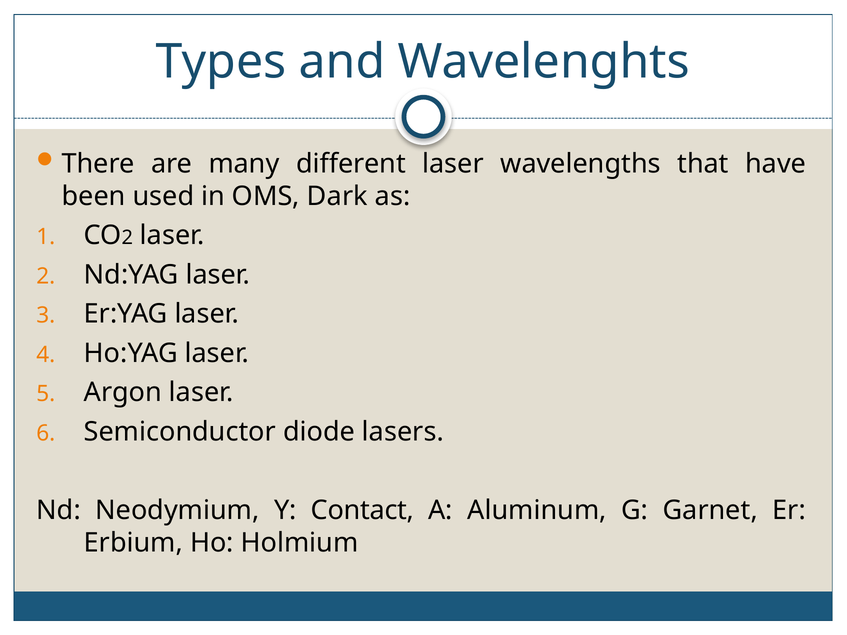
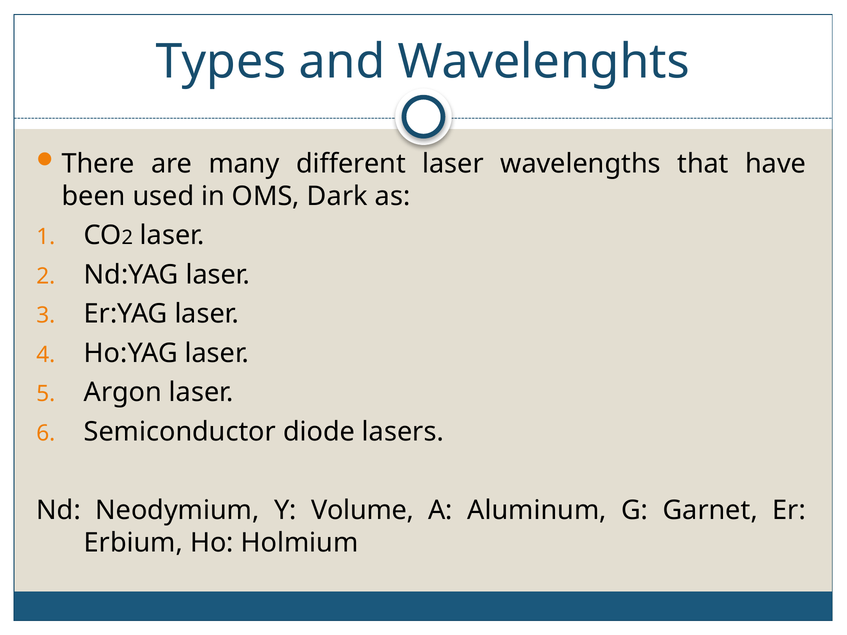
Contact: Contact -> Volume
